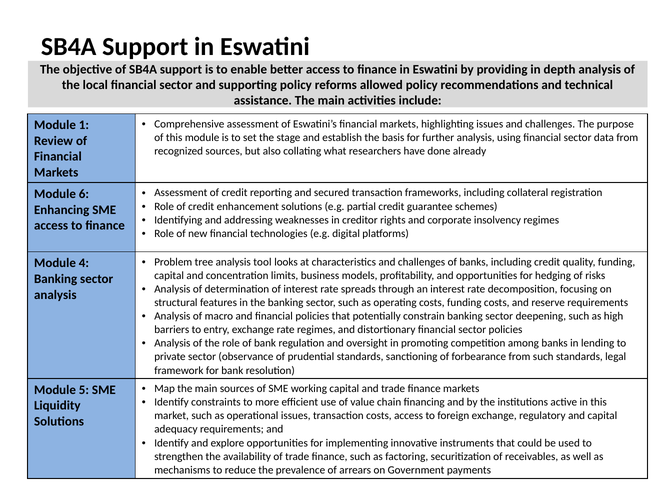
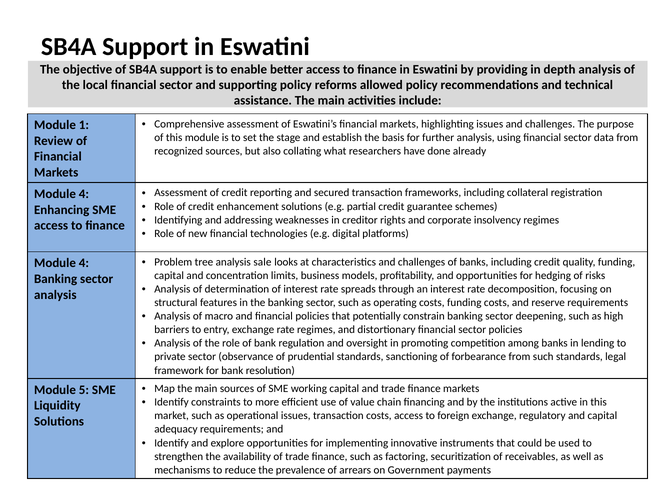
6 at (84, 194): 6 -> 4
tool: tool -> sale
